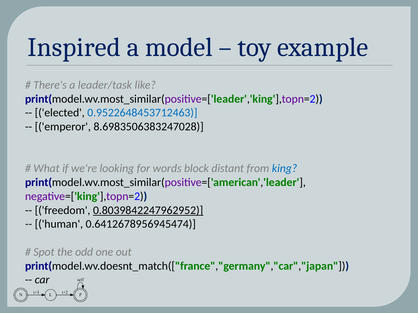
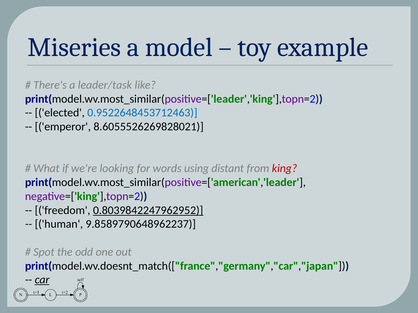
Inspired: Inspired -> Miseries
8.6983506383247028: 8.6983506383247028 -> 8.6055526269828021
block: block -> using
king colour: blue -> red
0.6412678956945474: 0.6412678956945474 -> 9.8589790648962237
car underline: none -> present
